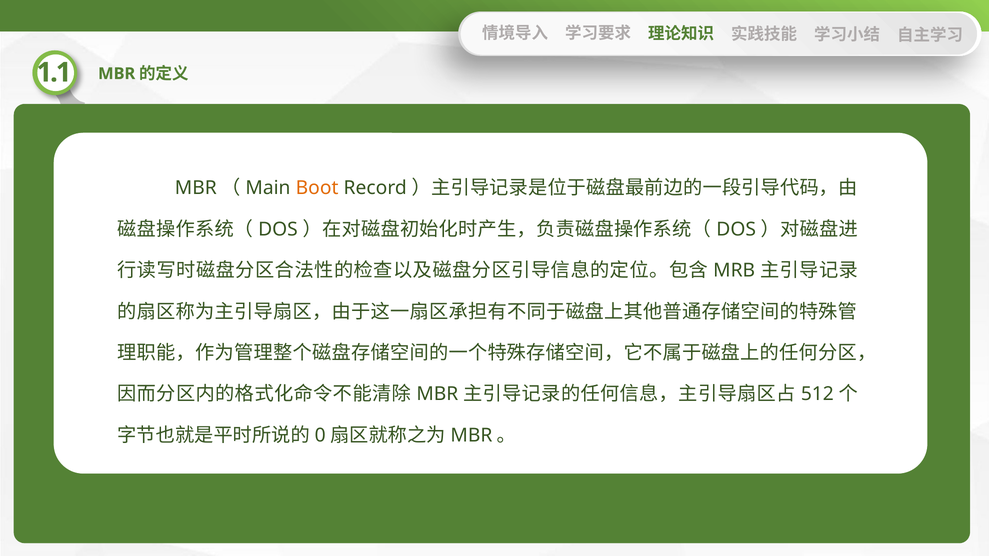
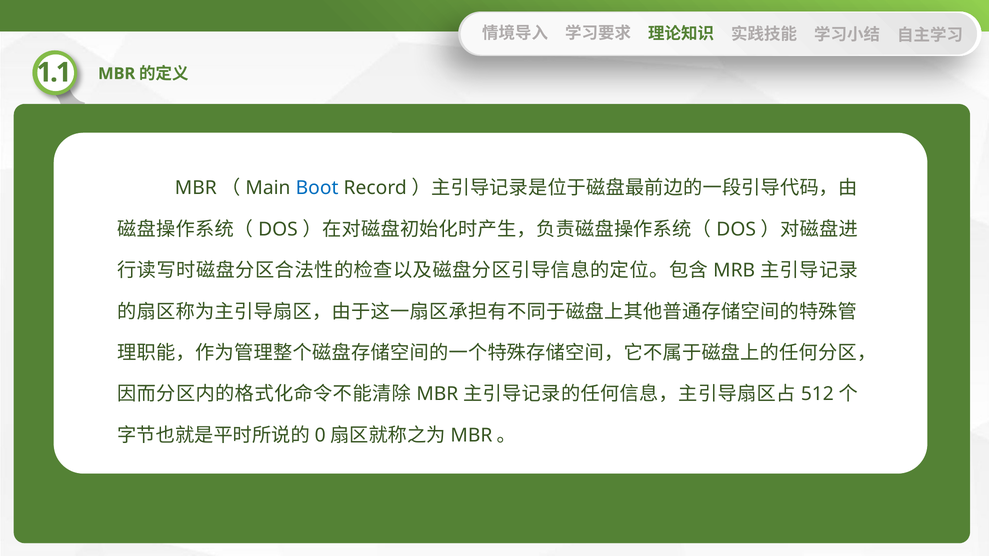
Boot colour: orange -> blue
